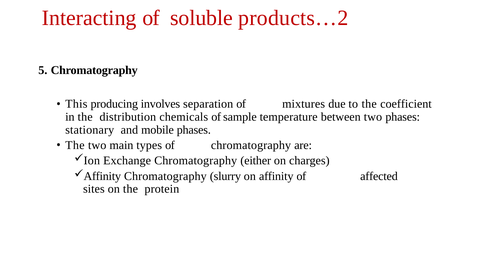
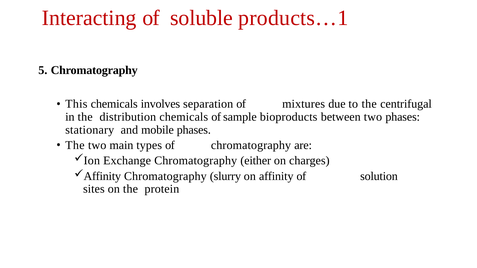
products…2: products…2 -> products…1
This producing: producing -> chemicals
coefficient: coefficient -> centrifugal
temperature: temperature -> bioproducts
affected: affected -> solution
